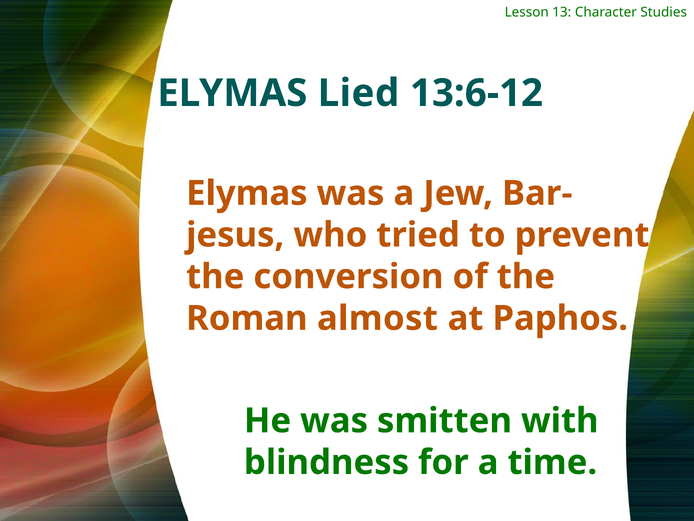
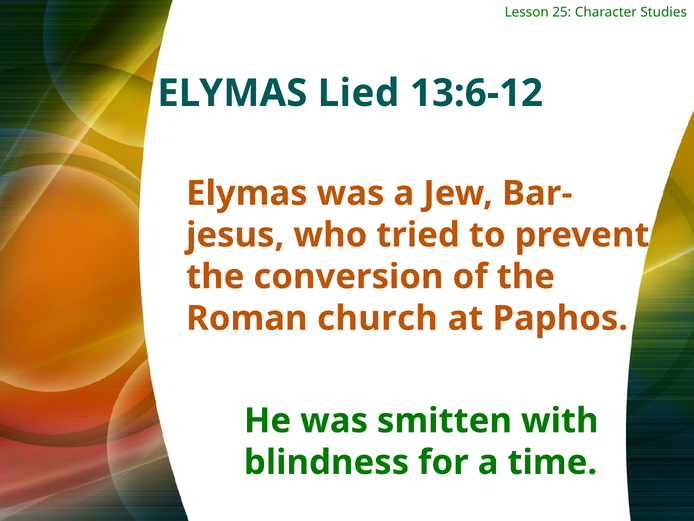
13: 13 -> 25
almost: almost -> church
